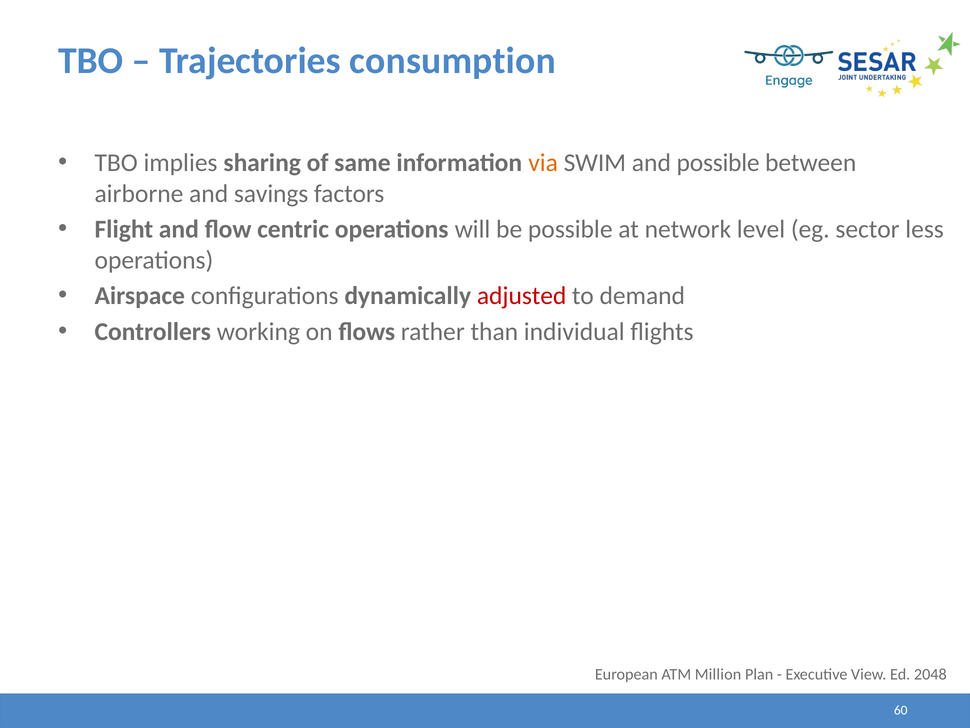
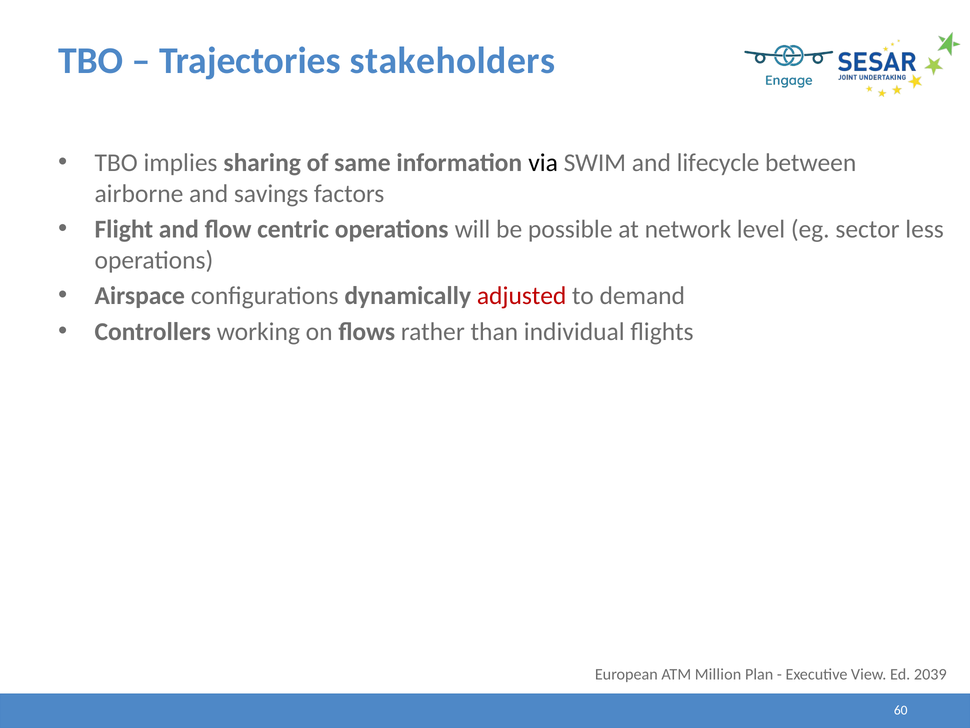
consumption: consumption -> stakeholders
via colour: orange -> black
and possible: possible -> lifecycle
2048: 2048 -> 2039
